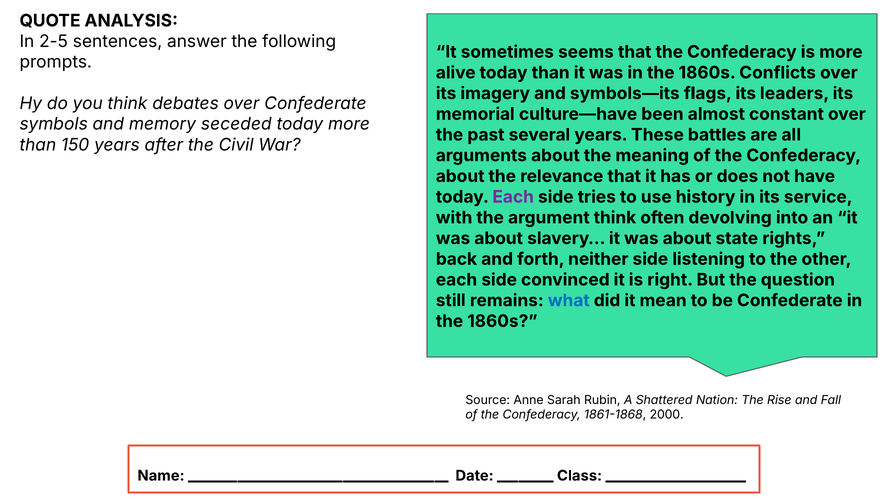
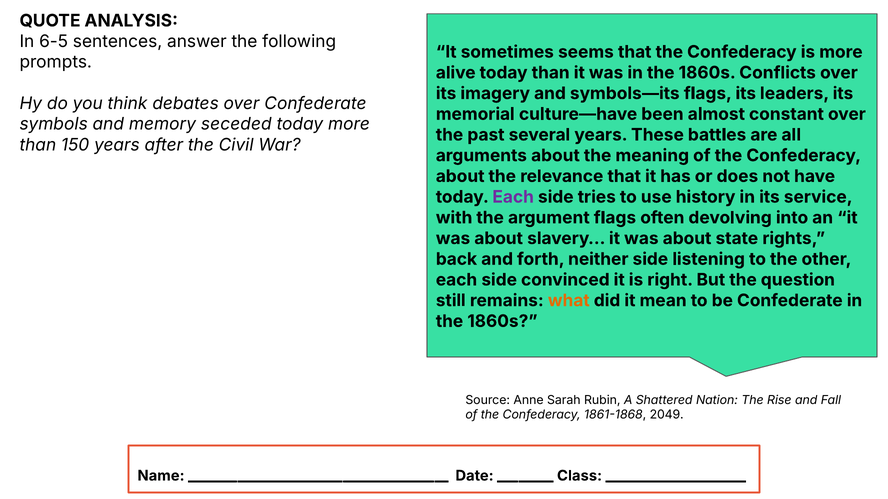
2-5: 2-5 -> 6-5
argument think: think -> flags
what colour: blue -> orange
2000: 2000 -> 2049
